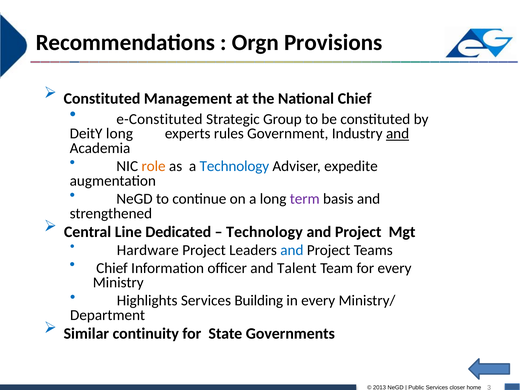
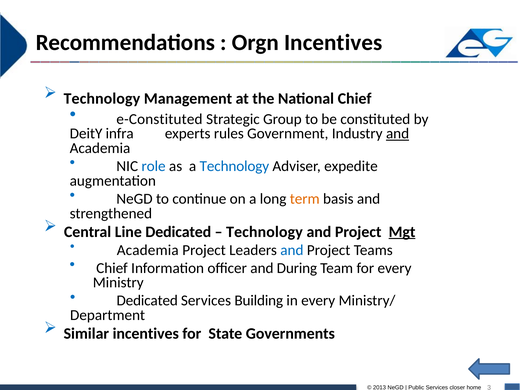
Orgn Provisions: Provisions -> Incentives
Constituted at (102, 99): Constituted -> Technology
DeitY long: long -> infra
role colour: orange -> blue
term colour: purple -> orange
Mgt underline: none -> present
Hardware at (148, 250): Hardware -> Academia
Talent: Talent -> During
Highlights at (147, 301): Highlights -> Dedicated
Similar continuity: continuity -> incentives
